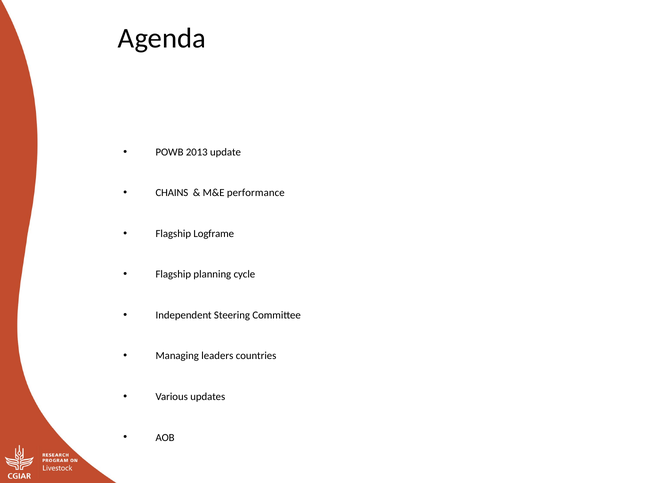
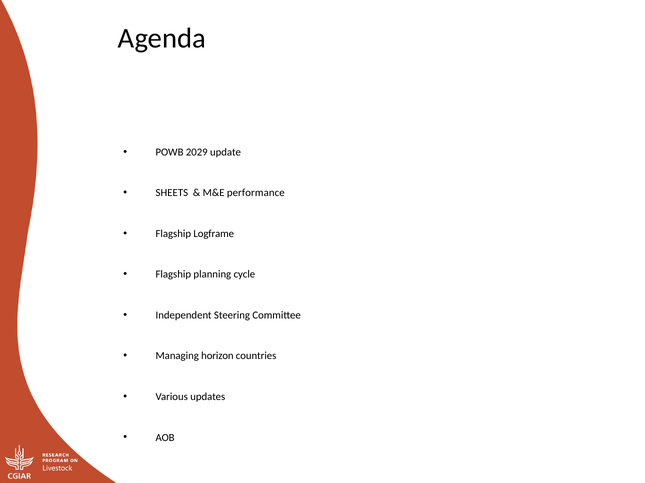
2013: 2013 -> 2029
CHAINS: CHAINS -> SHEETS
leaders: leaders -> horizon
